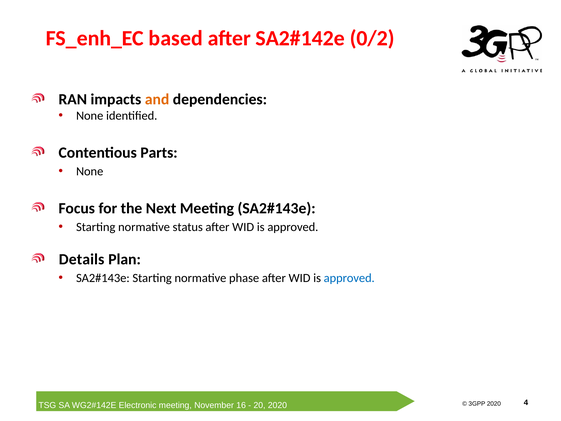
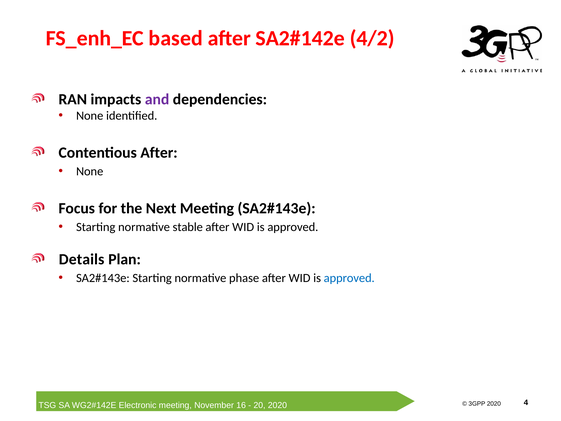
0/2: 0/2 -> 4/2
and colour: orange -> purple
Contentious Parts: Parts -> After
status: status -> stable
